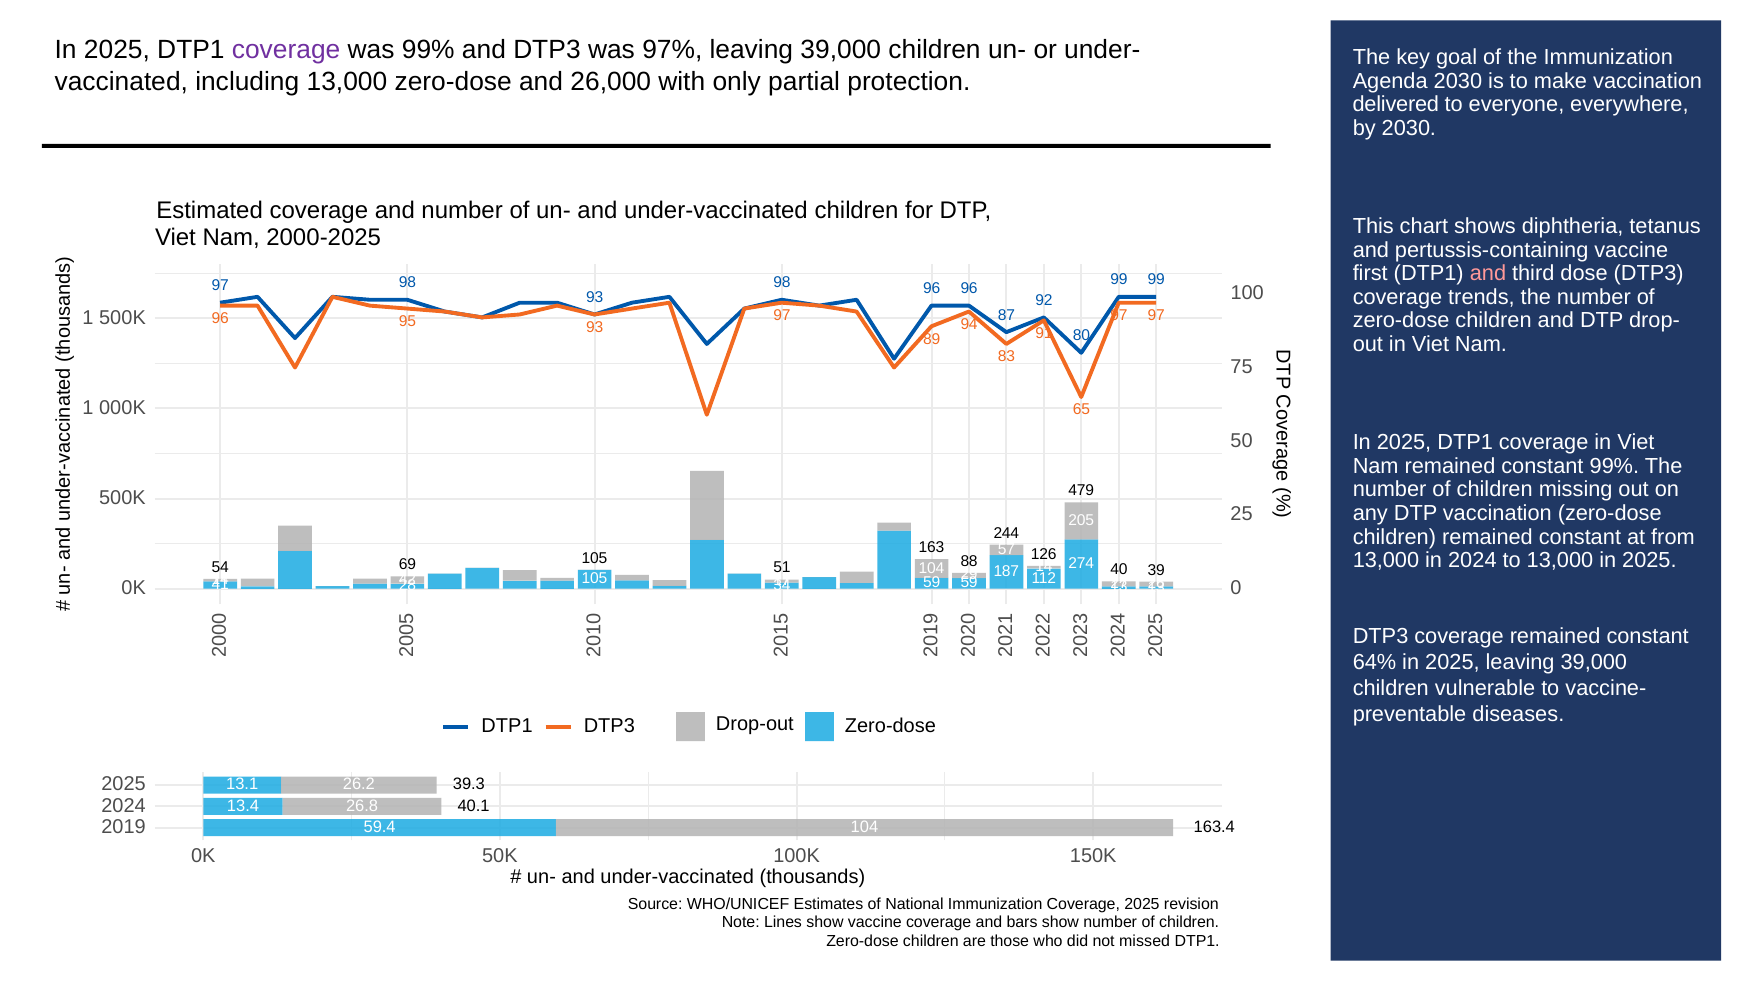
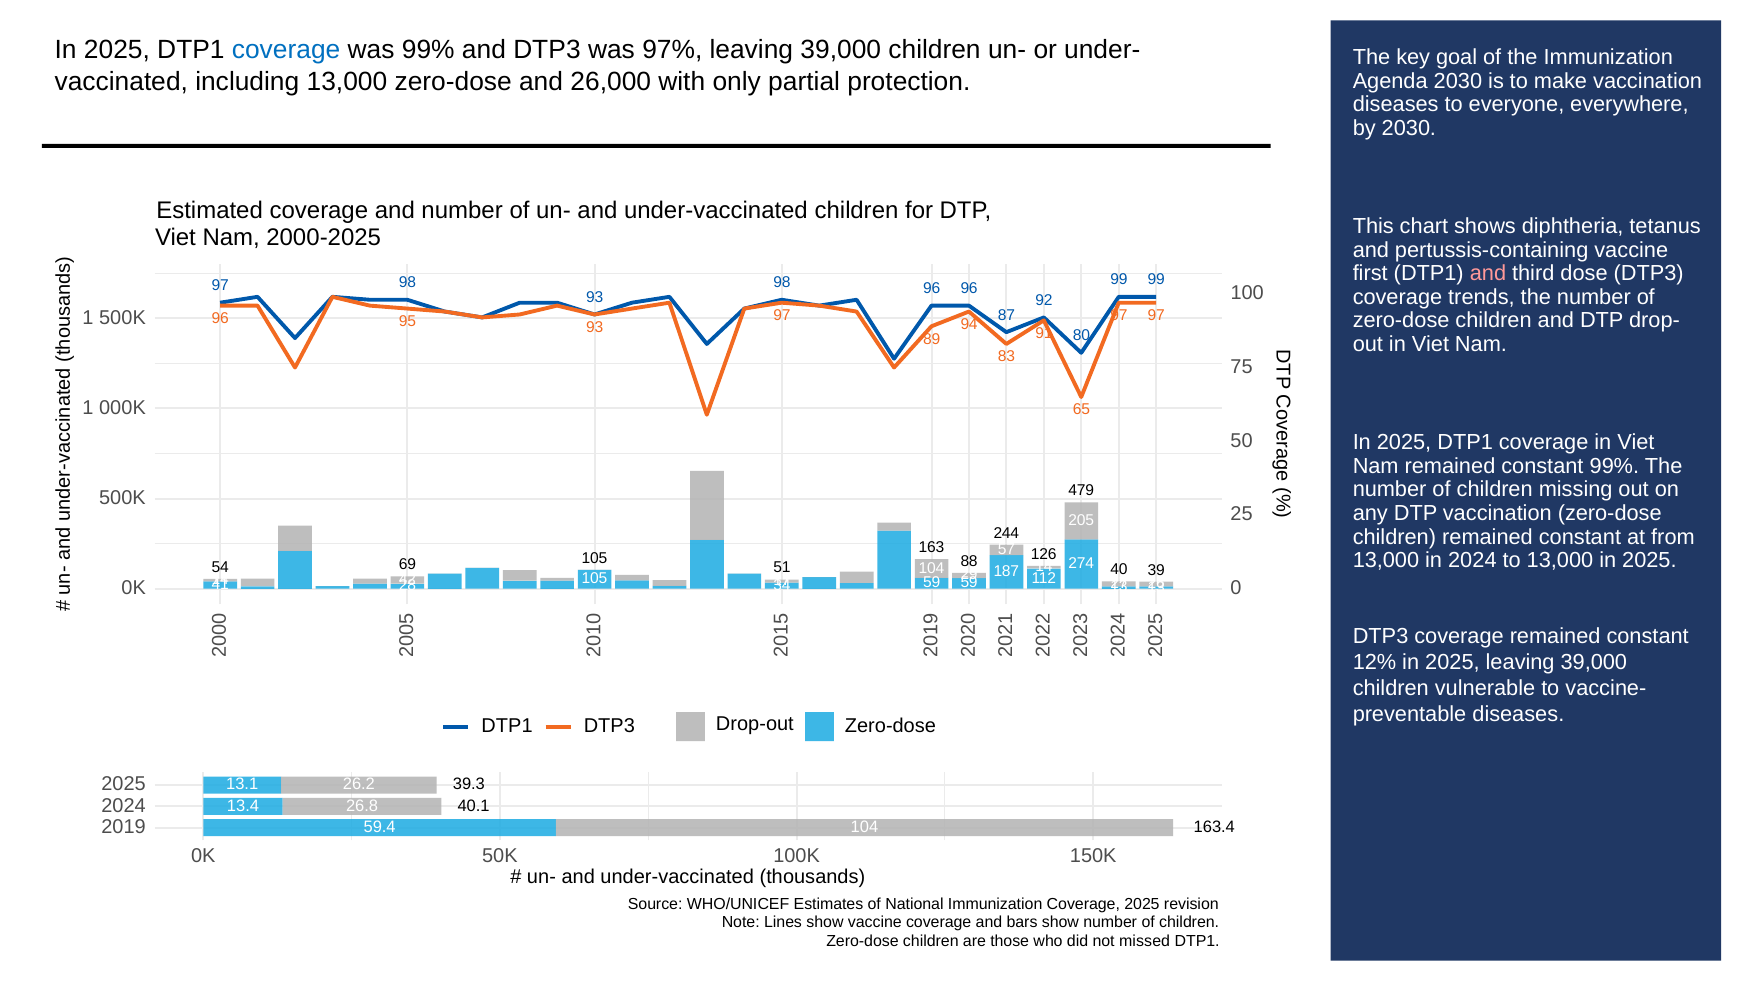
coverage at (286, 50) colour: purple -> blue
delivered at (1396, 104): delivered -> diseases
64%: 64% -> 12%
